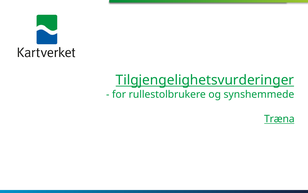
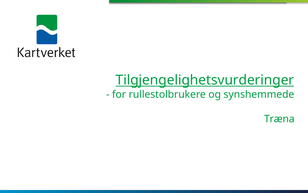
Træna underline: present -> none
